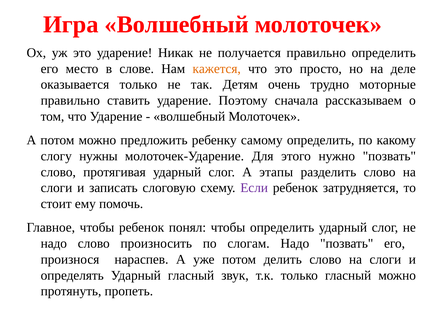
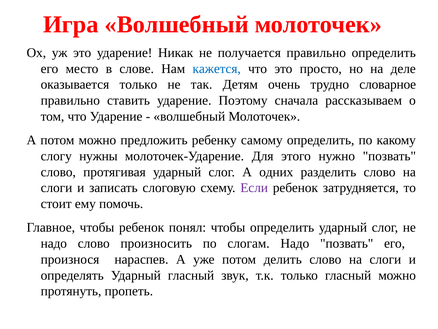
кажется colour: orange -> blue
моторные: моторные -> словарное
этапы: этапы -> одних
